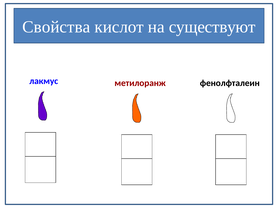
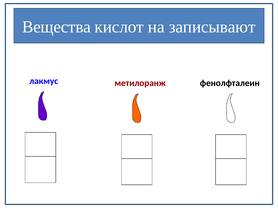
Свойства: Свойства -> Вещества
существуют: существуют -> записывают
